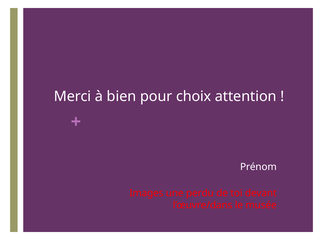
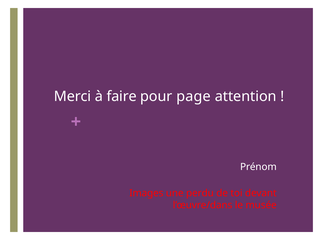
bien: bien -> faire
choix: choix -> page
